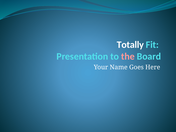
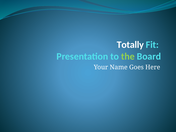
the colour: pink -> light green
